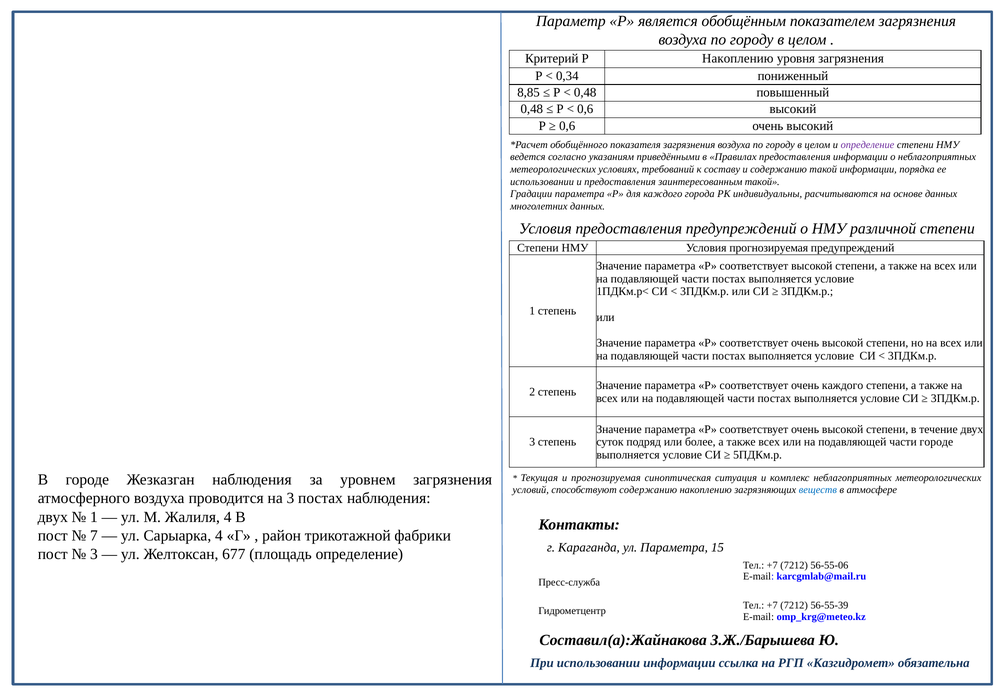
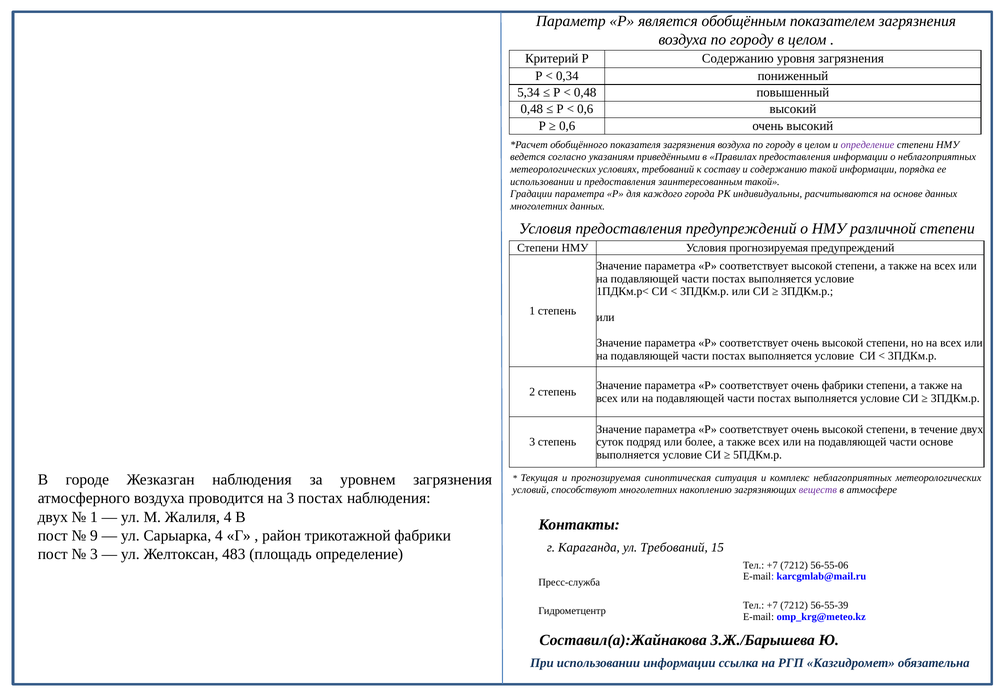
Р Накоплению: Накоплению -> Содержанию
8,85: 8,85 -> 5,34
очень каждого: каждого -> фабрики
части городе: городе -> основе
способствуют содержанию: содержанию -> многолетних
веществ colour: blue -> purple
7: 7 -> 9
ул Параметра: Параметра -> Требований
677: 677 -> 483
